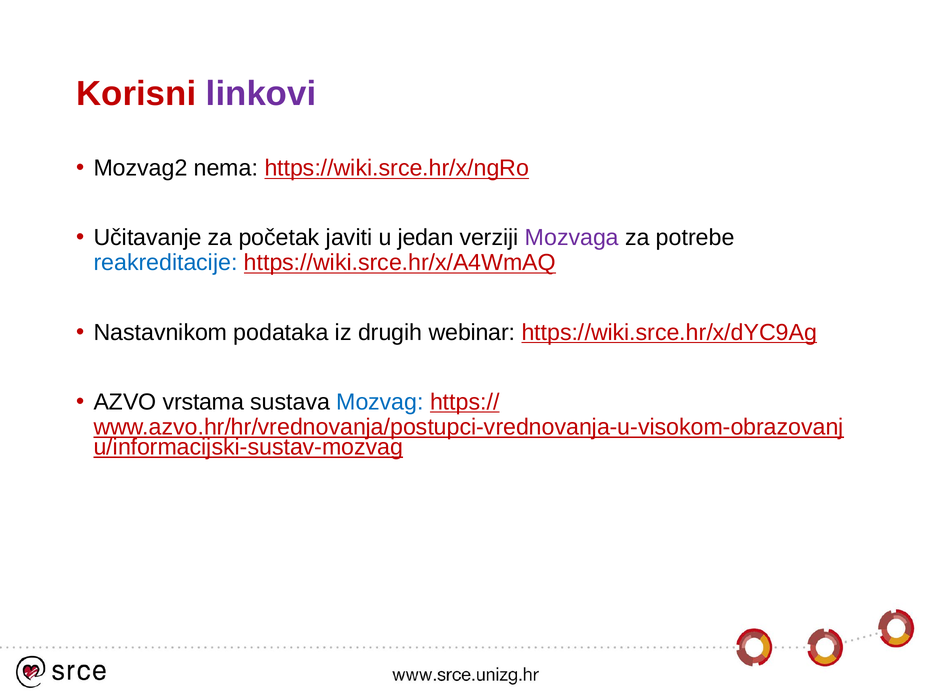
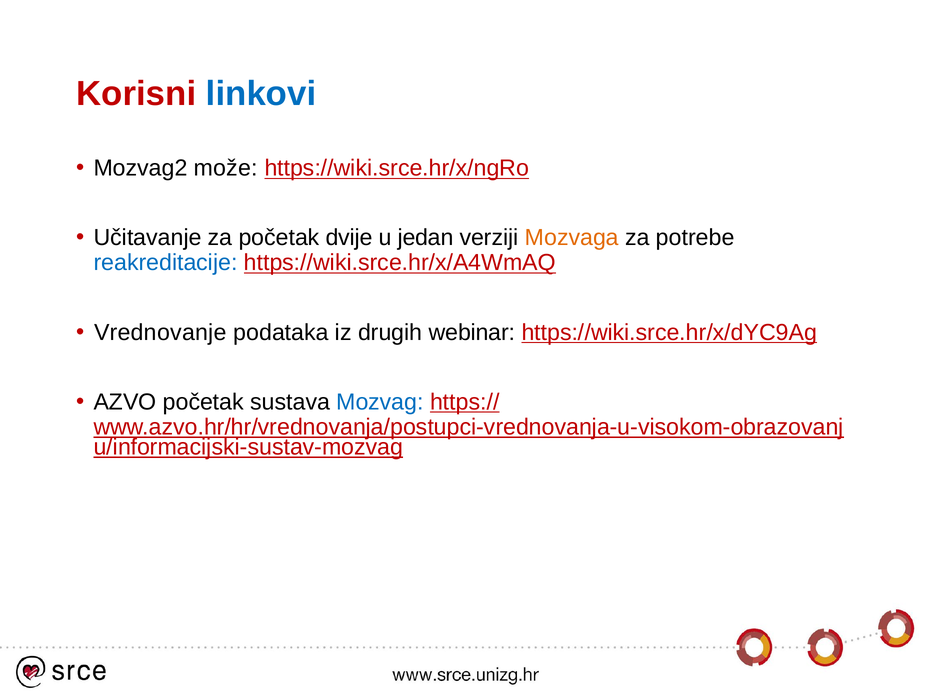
linkovi colour: purple -> blue
nema: nema -> može
javiti: javiti -> dvije
Mozvaga colour: purple -> orange
Nastavnikom: Nastavnikom -> Vrednovanje
AZVO vrstama: vrstama -> početak
